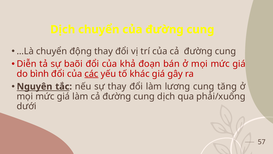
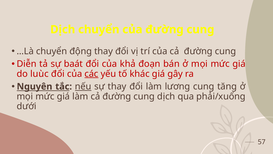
baõi: baõi -> baát
bình: bình -> luùc
nếu underline: none -> present
